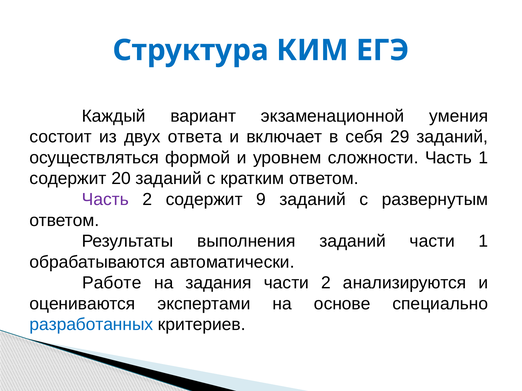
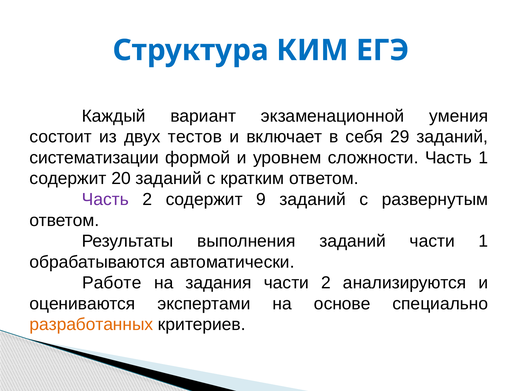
ответа: ответа -> тестов
осуществляться: осуществляться -> систематизации
разработанных colour: blue -> orange
